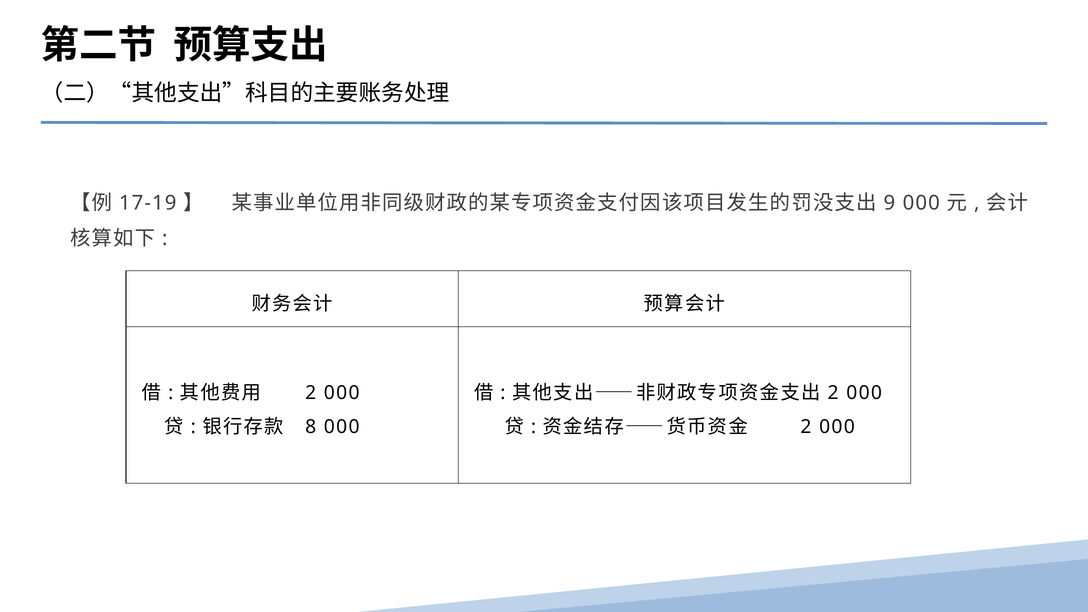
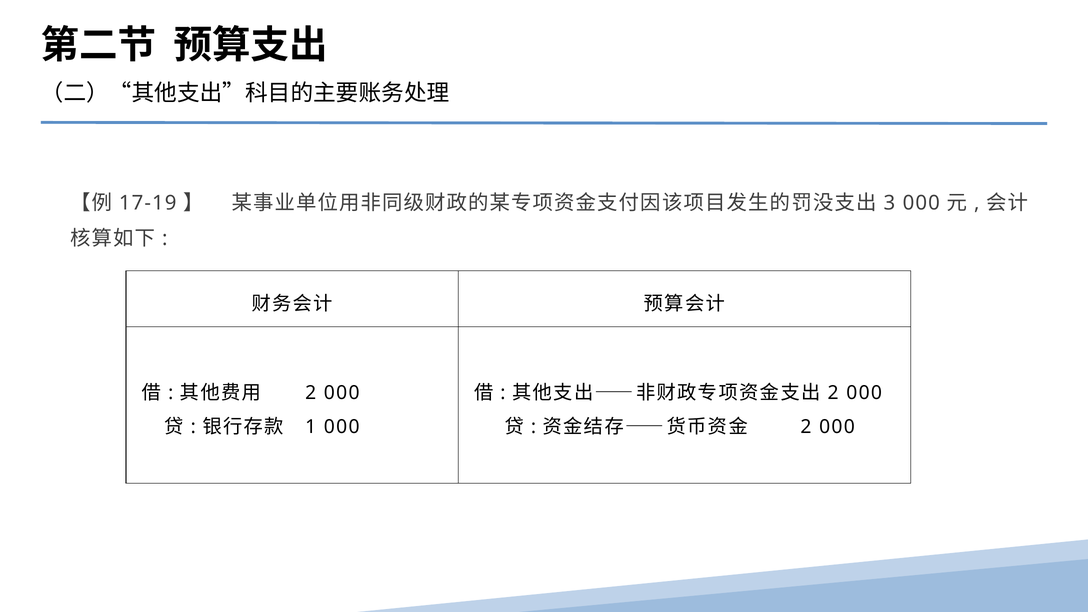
9: 9 -> 3
8: 8 -> 1
